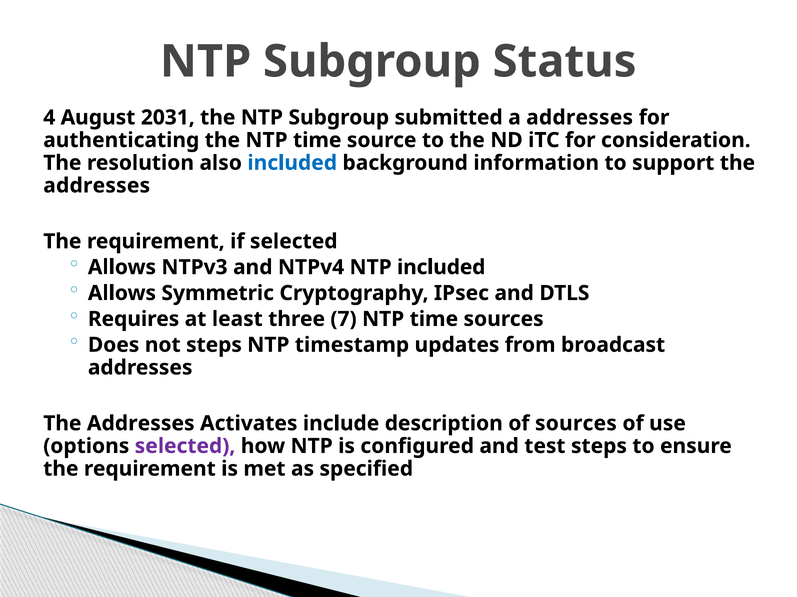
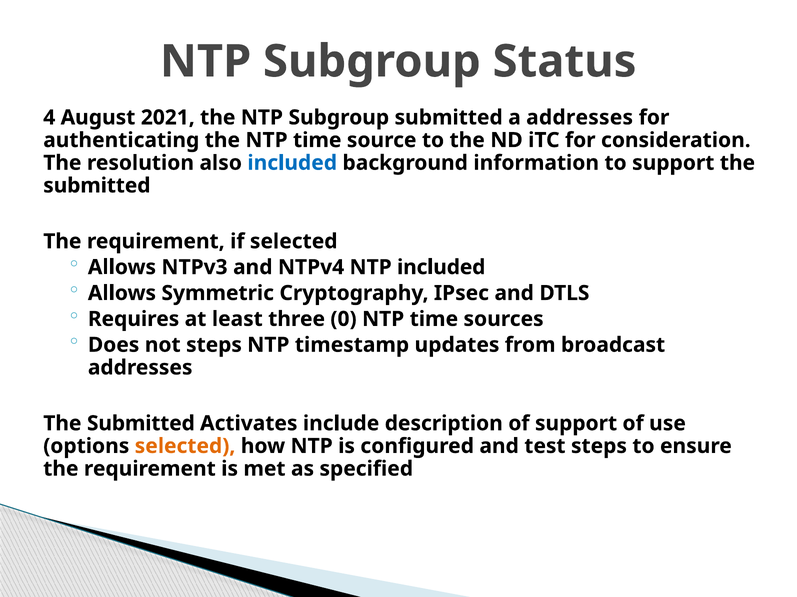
2031: 2031 -> 2021
addresses at (97, 186): addresses -> submitted
7: 7 -> 0
Addresses at (141, 424): Addresses -> Submitted
of sources: sources -> support
selected at (185, 447) colour: purple -> orange
